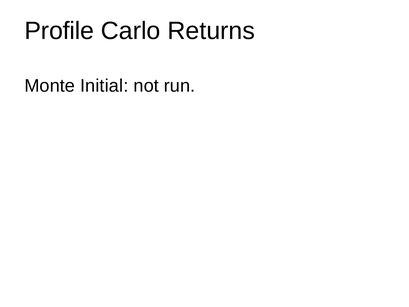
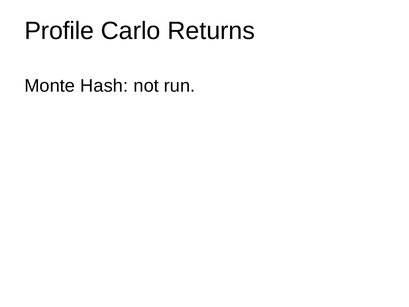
Initial: Initial -> Hash
